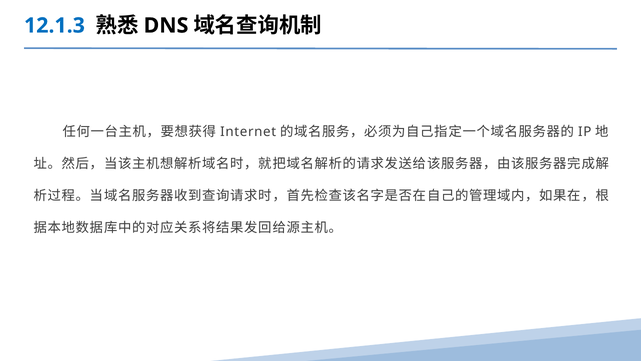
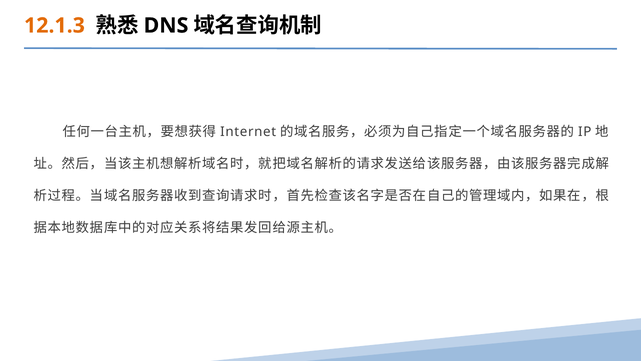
12.1.3 colour: blue -> orange
